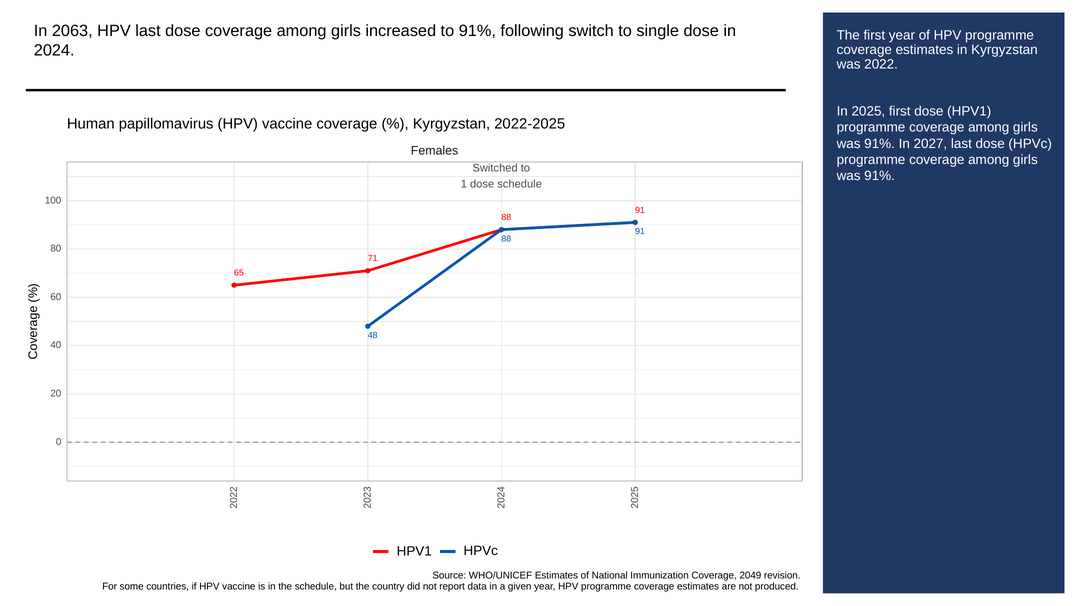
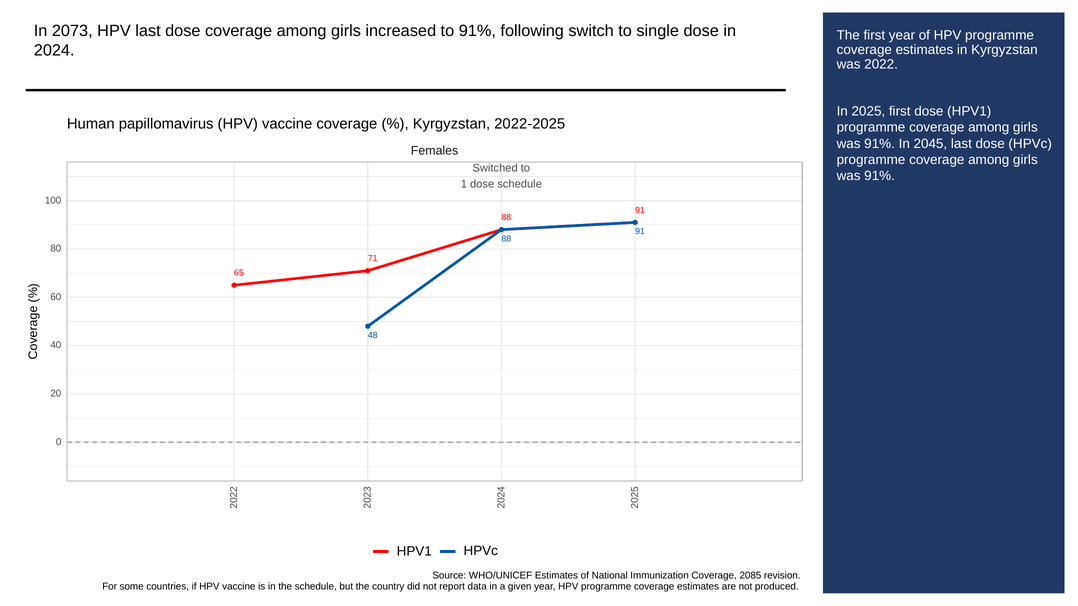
2063: 2063 -> 2073
2027: 2027 -> 2045
2049: 2049 -> 2085
